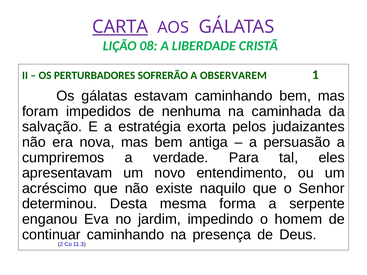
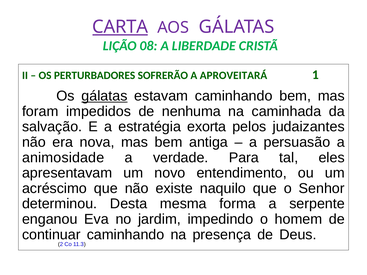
OBSERVAREM: OBSERVAREM -> APROVEITARÁ
gálatas at (104, 96) underline: none -> present
cumpriremos: cumpriremos -> animosidade
